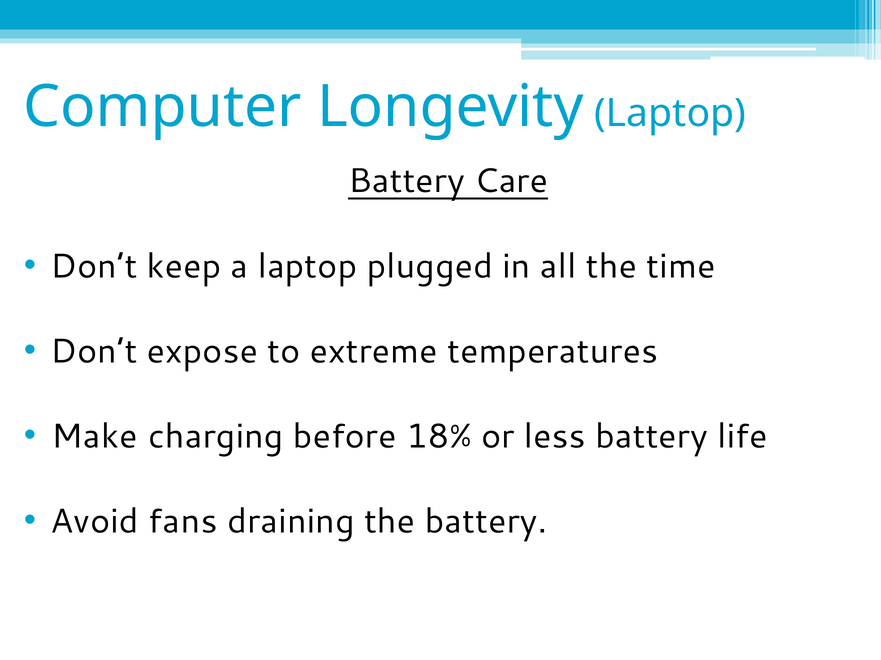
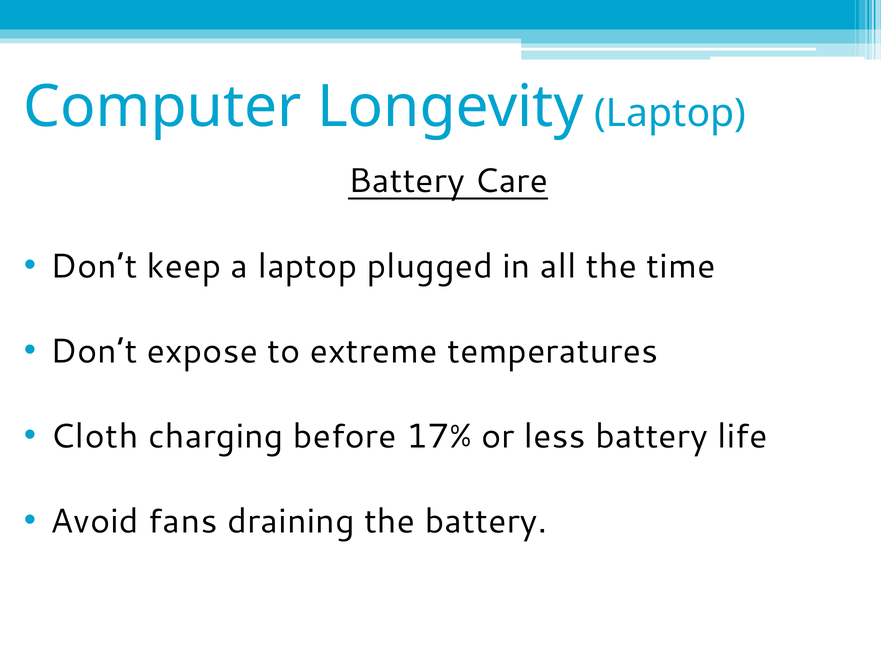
Make: Make -> Cloth
18%: 18% -> 17%
